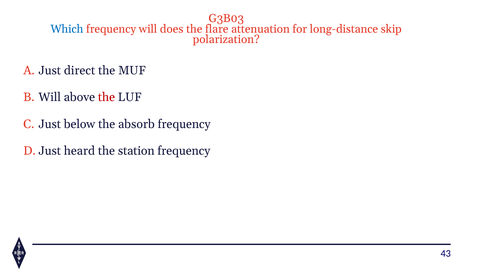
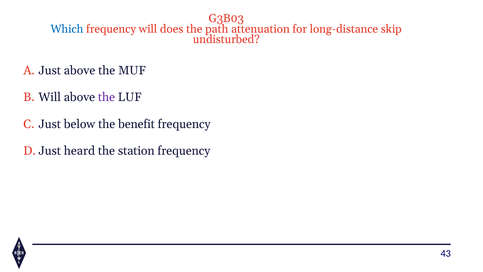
flare: flare -> path
polarization: polarization -> undisturbed
Just direct: direct -> above
the at (106, 97) colour: red -> purple
absorb: absorb -> benefit
